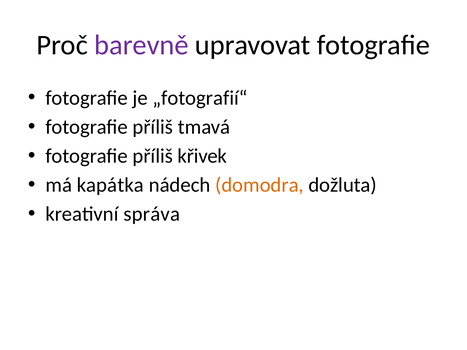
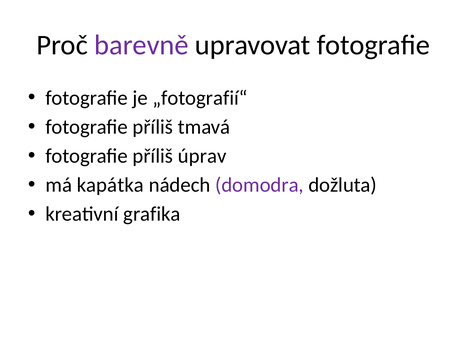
křivek: křivek -> úprav
domodra colour: orange -> purple
správa: správa -> grafika
